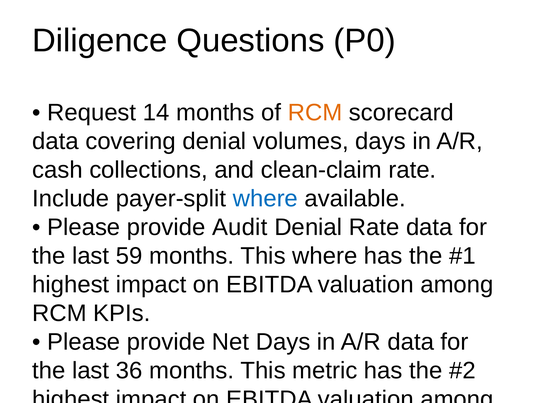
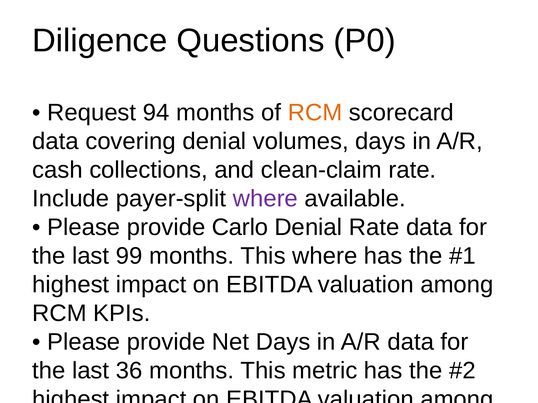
14: 14 -> 94
where at (265, 199) colour: blue -> purple
Audit: Audit -> Carlo
59: 59 -> 99
